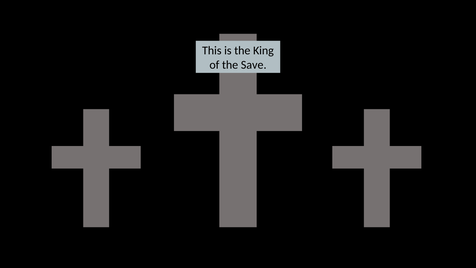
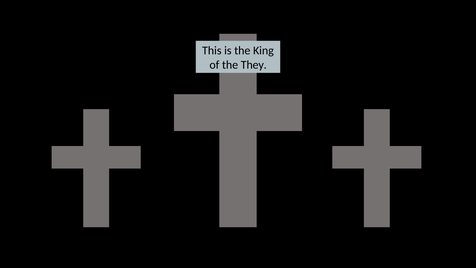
Save: Save -> They
